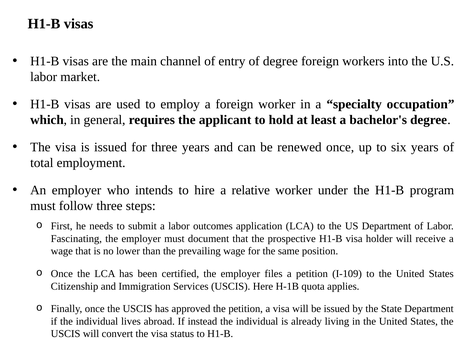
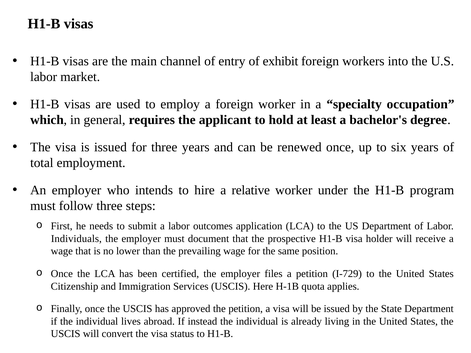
of degree: degree -> exhibit
Fascinating: Fascinating -> Individuals
I-109: I-109 -> I-729
